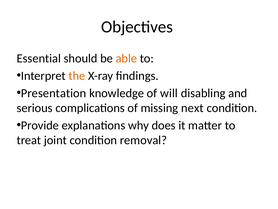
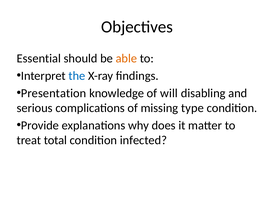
the colour: orange -> blue
next: next -> type
joint: joint -> total
removal: removal -> infected
